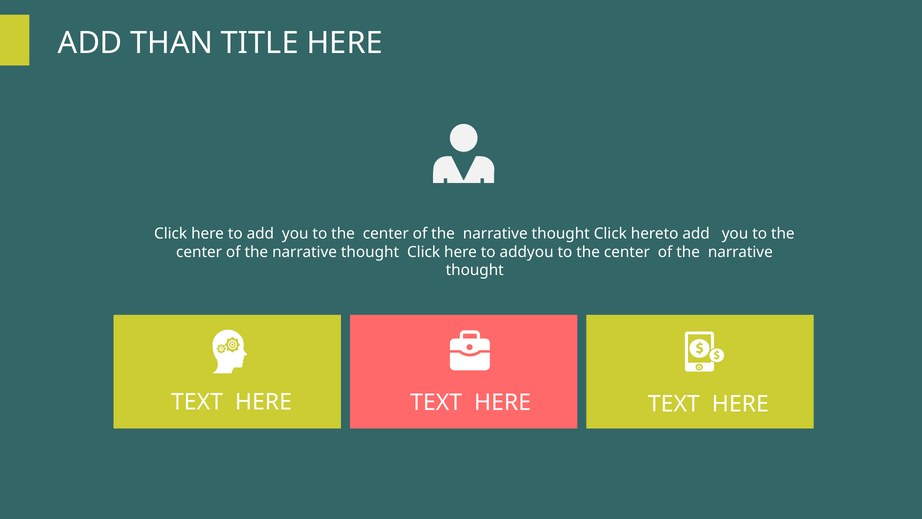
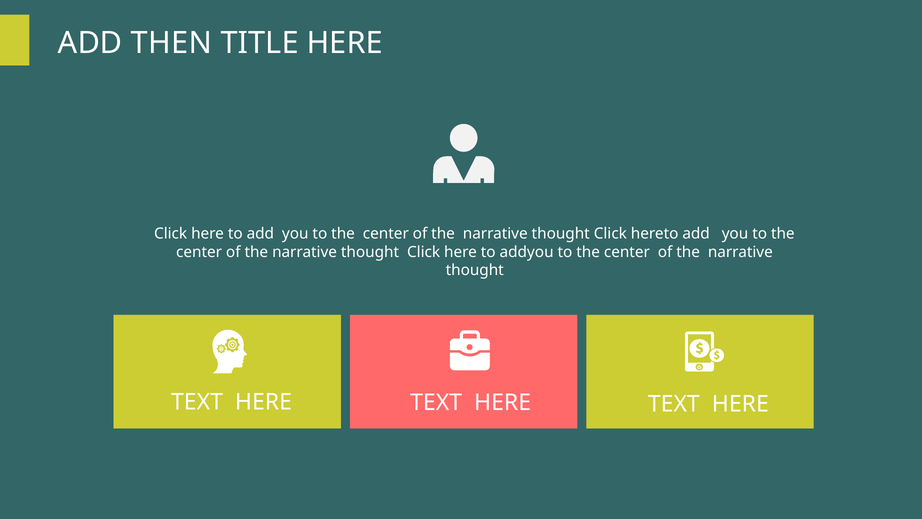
THAN: THAN -> THEN
